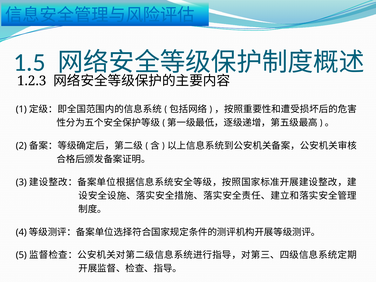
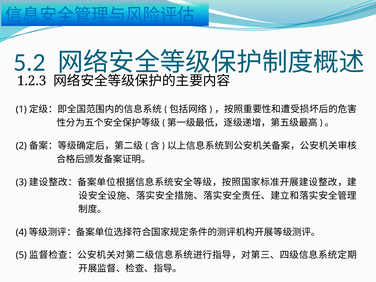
1.5: 1.5 -> 5.2
